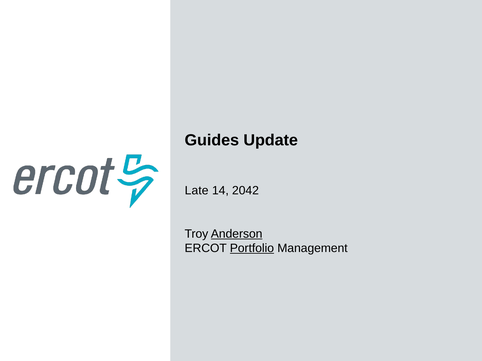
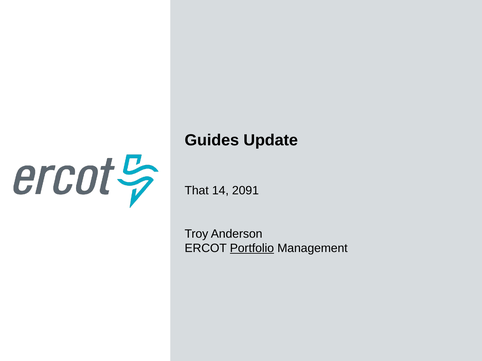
Late: Late -> That
2042: 2042 -> 2091
Anderson underline: present -> none
